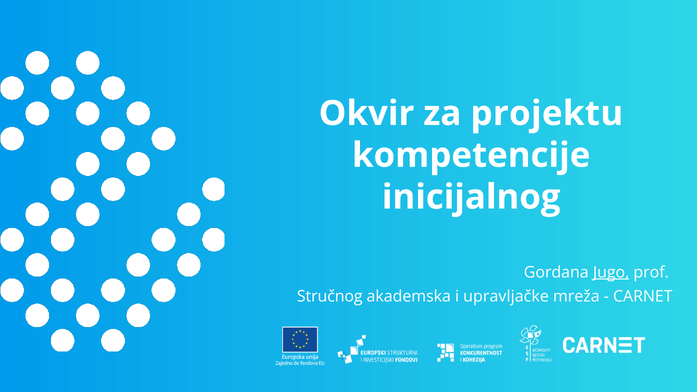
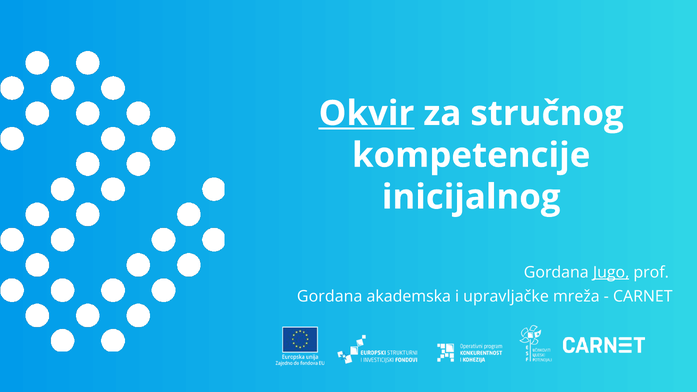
Okvir underline: none -> present
projektu: projektu -> stručnog
Stručnog at (330, 297): Stručnog -> Gordana
